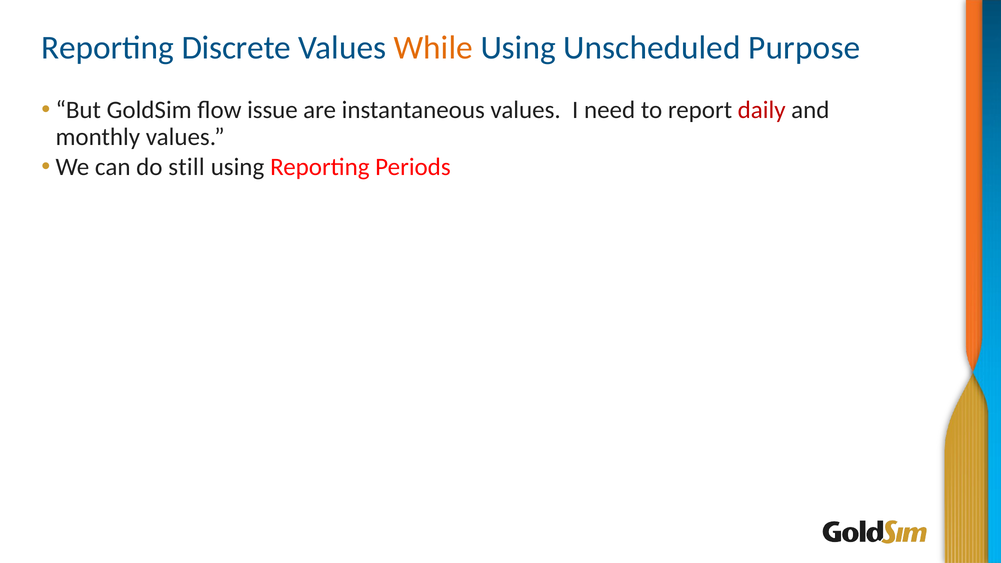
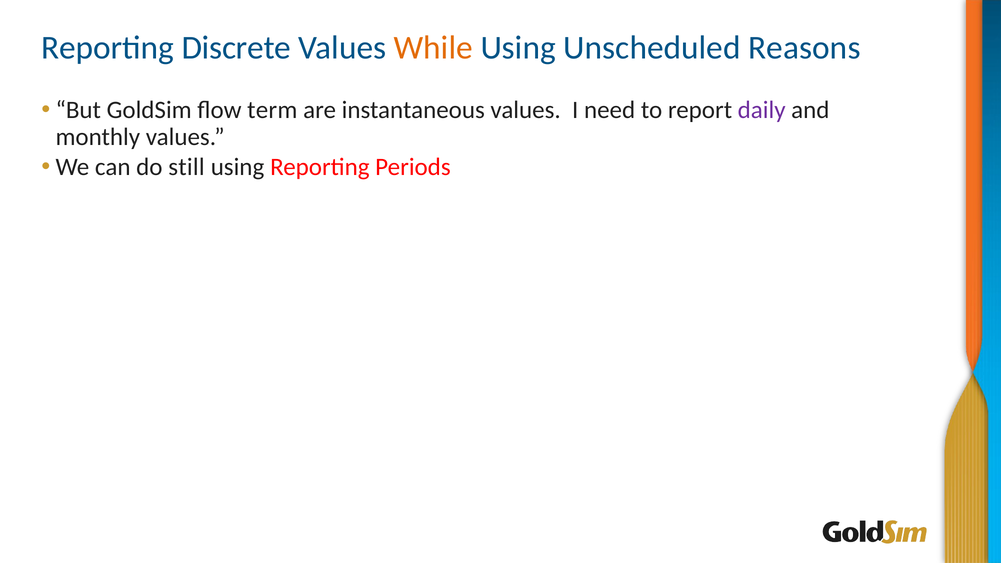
Purpose: Purpose -> Reasons
issue: issue -> term
daily colour: red -> purple
